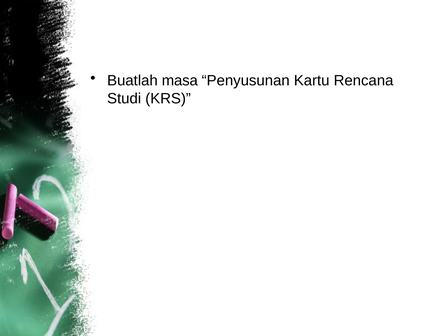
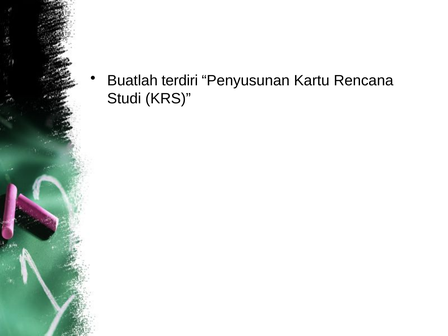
masa: masa -> terdiri
